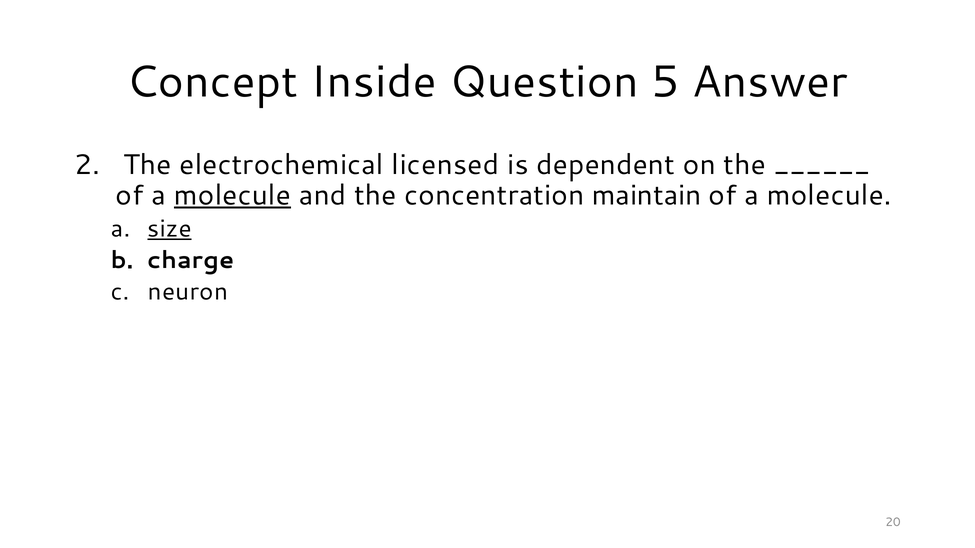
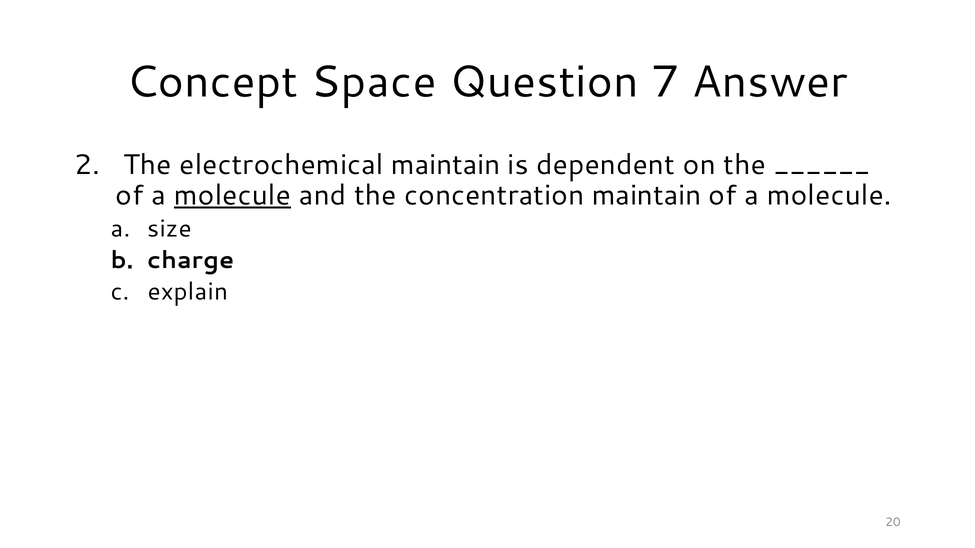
Inside: Inside -> Space
5: 5 -> 7
electrochemical licensed: licensed -> maintain
size underline: present -> none
neuron: neuron -> explain
